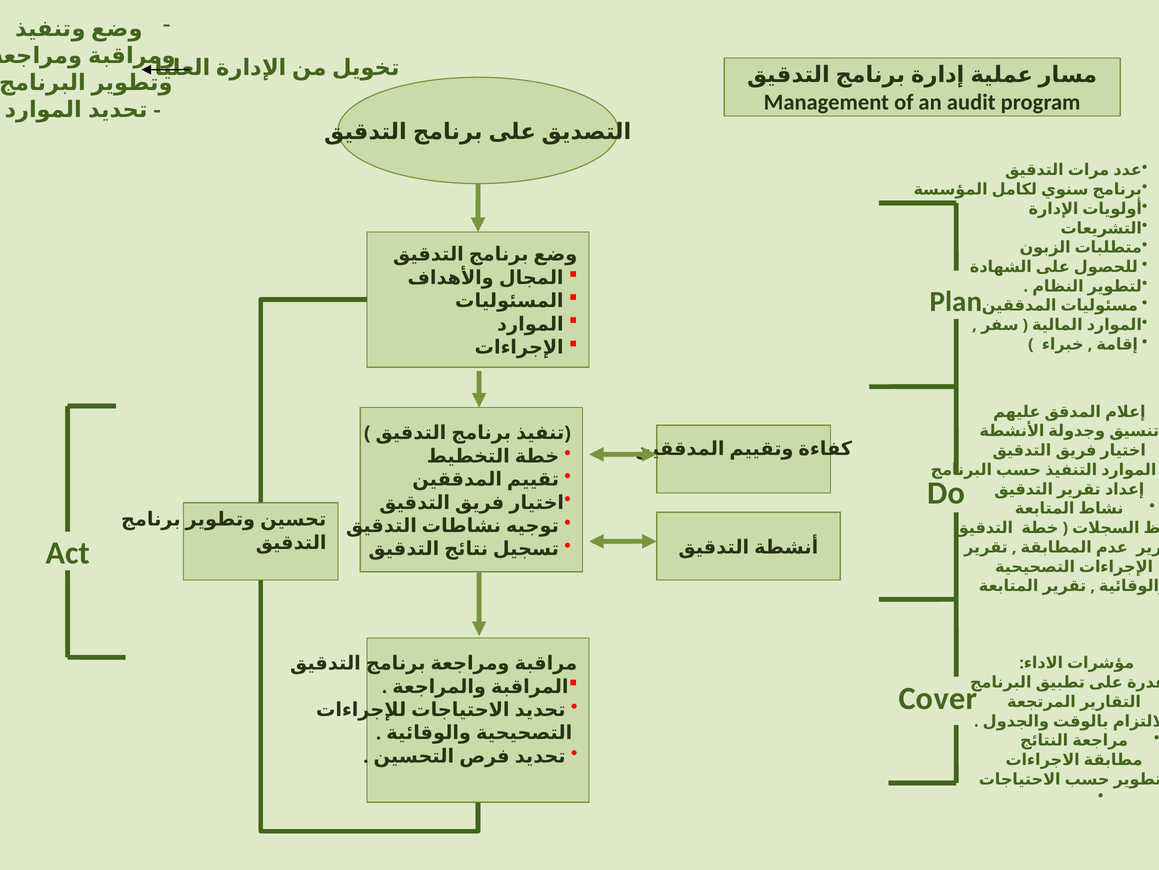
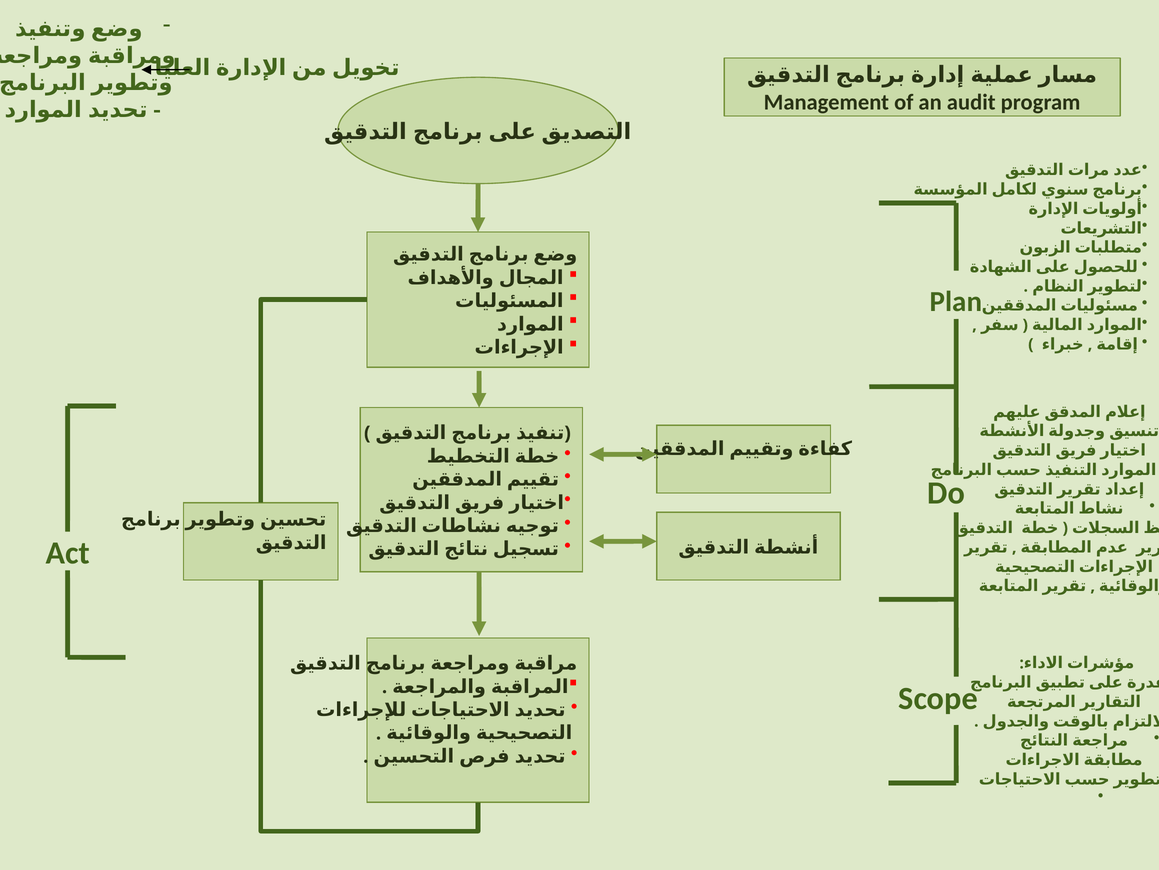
Cover: Cover -> Scope
